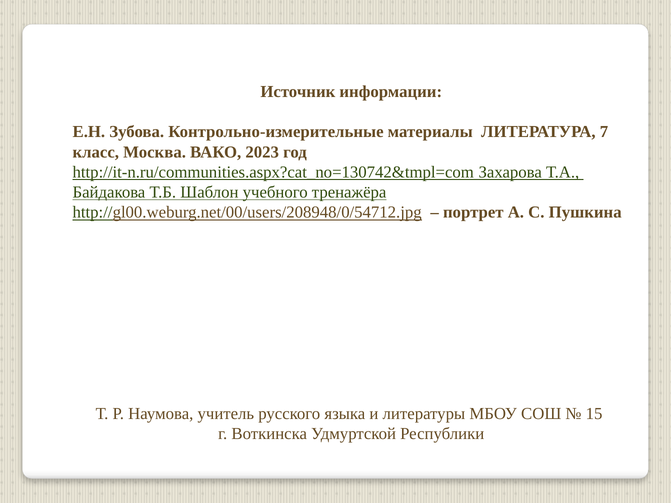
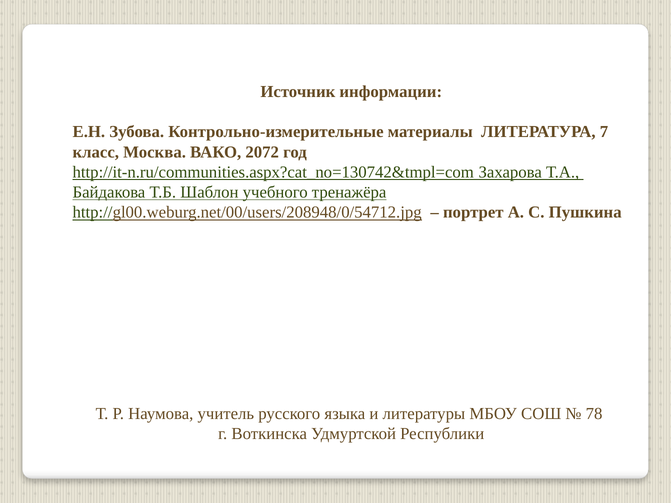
2023: 2023 -> 2072
15: 15 -> 78
